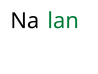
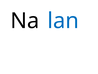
lan colour: green -> blue
